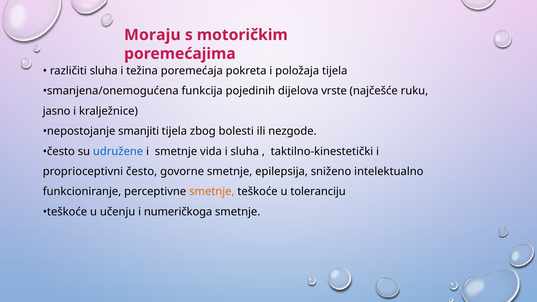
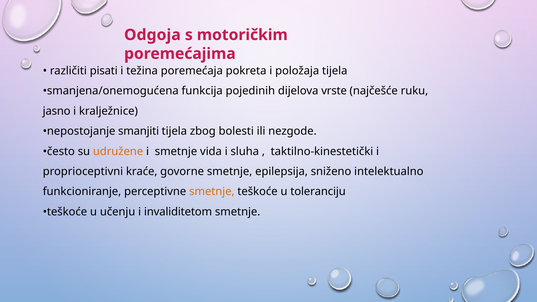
Moraju: Moraju -> Odgoja
različiti sluha: sluha -> pisati
udružene colour: blue -> orange
proprioceptivni često: često -> kraće
numeričkoga: numeričkoga -> invaliditetom
